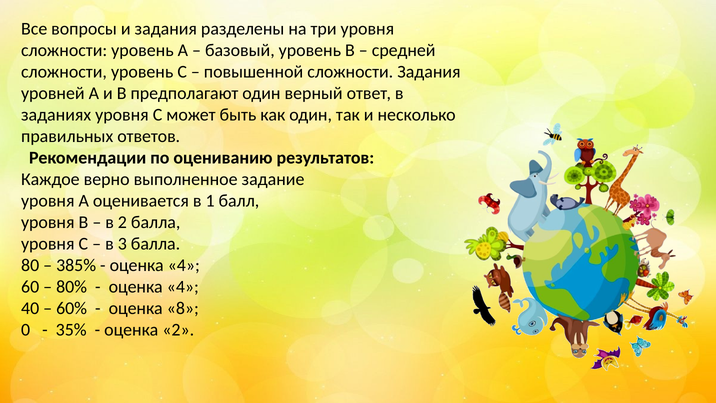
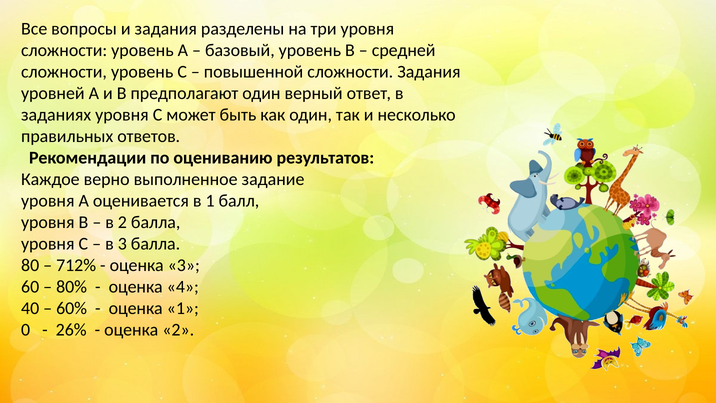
385%: 385% -> 712%
4 at (184, 265): 4 -> 3
оценка 8: 8 -> 1
35%: 35% -> 26%
